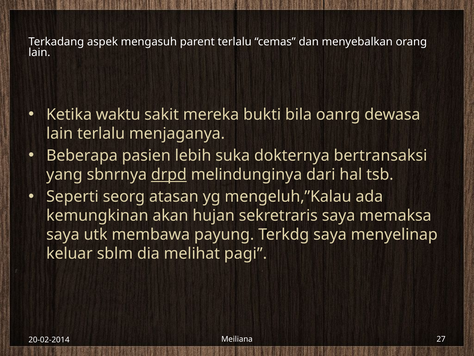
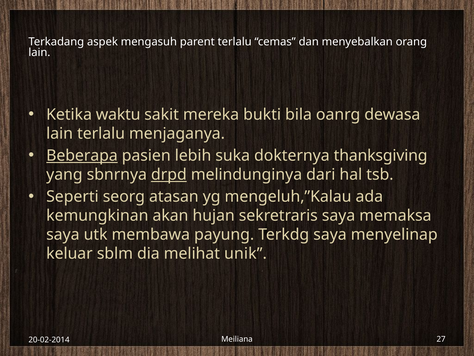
Beberapa underline: none -> present
bertransaksi: bertransaksi -> thanksgiving
pagi: pagi -> unik
